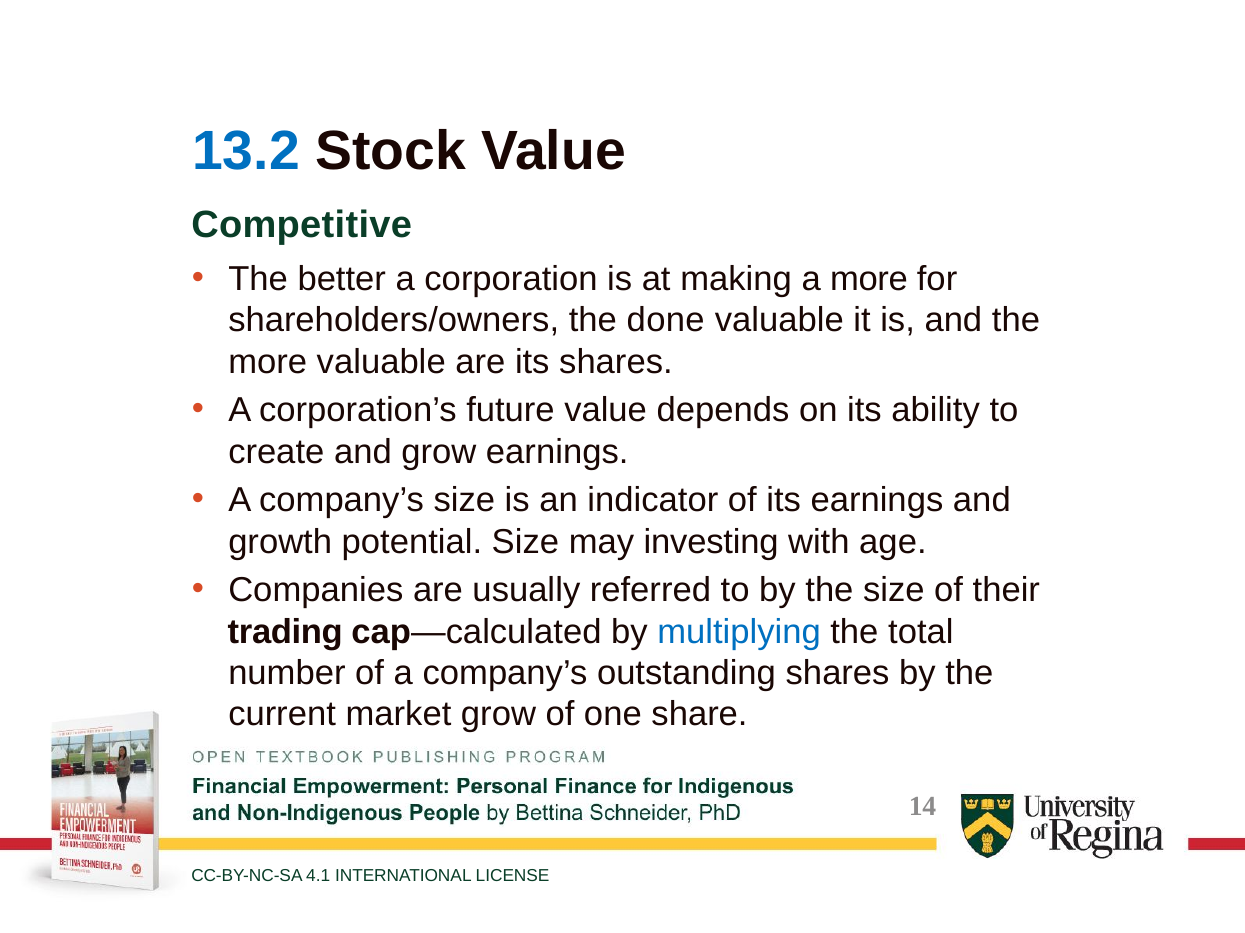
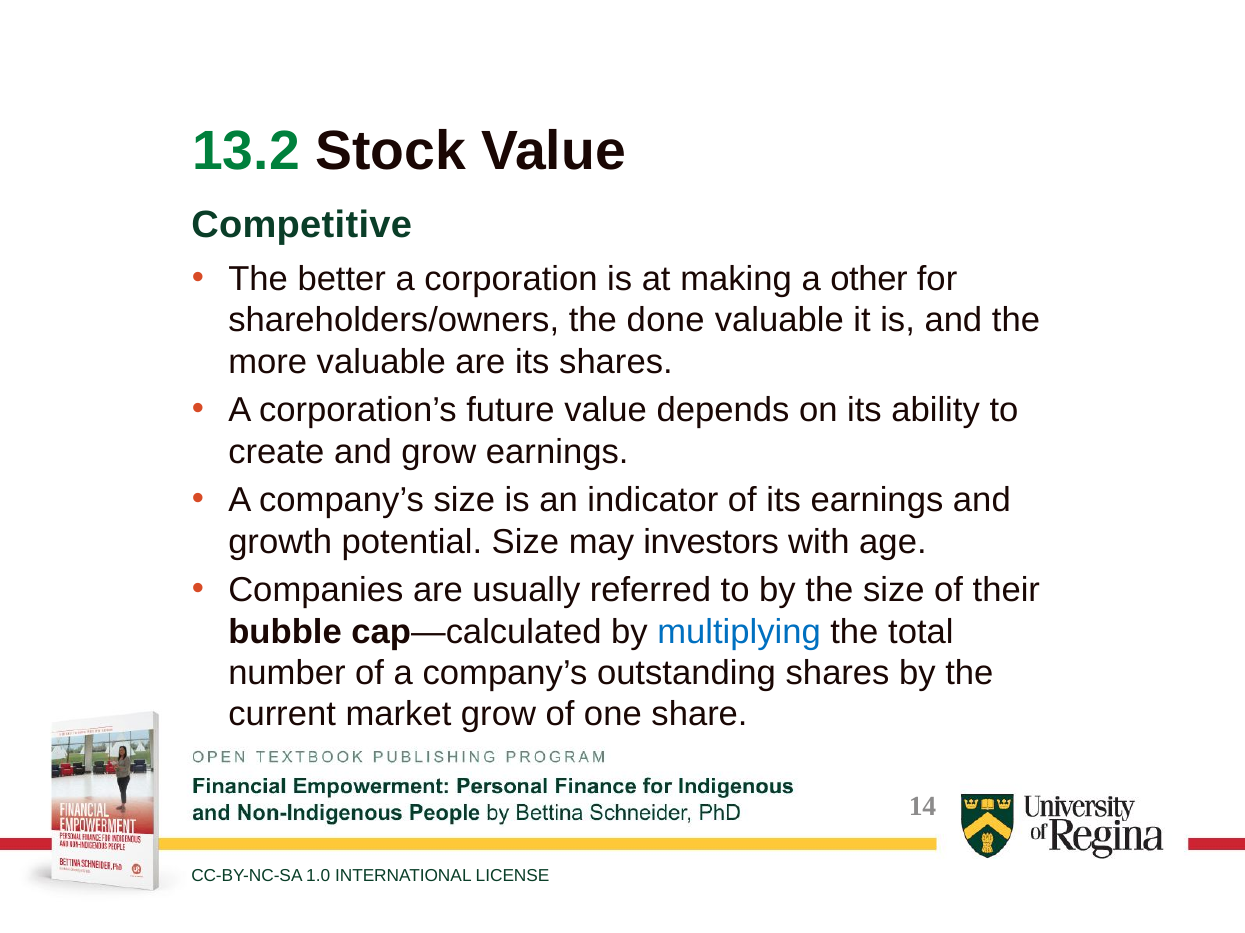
13.2 colour: blue -> green
a more: more -> other
investing: investing -> investors
trading: trading -> bubble
4.1: 4.1 -> 1.0
